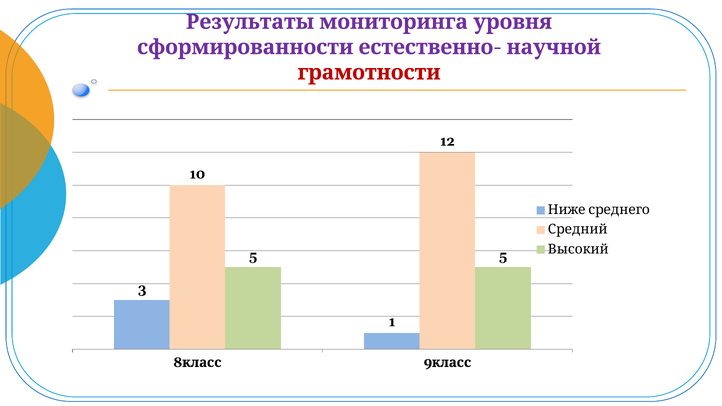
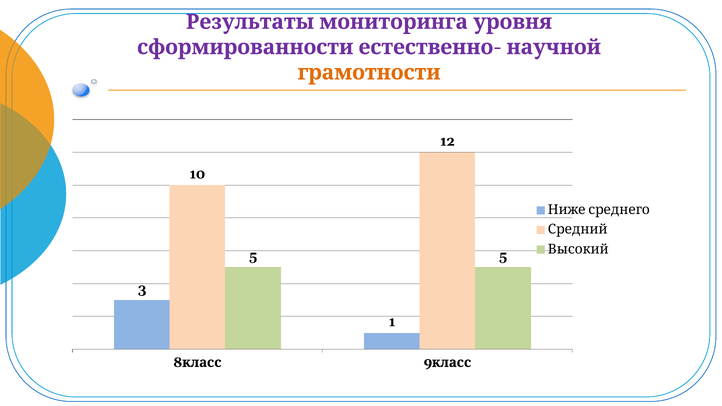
грамотности colour: red -> orange
